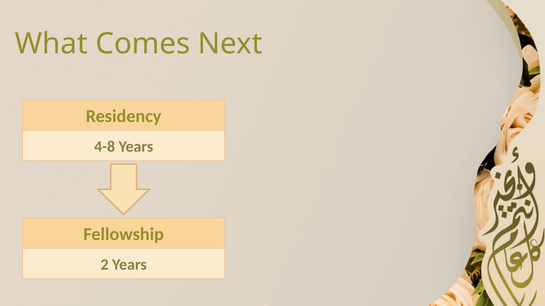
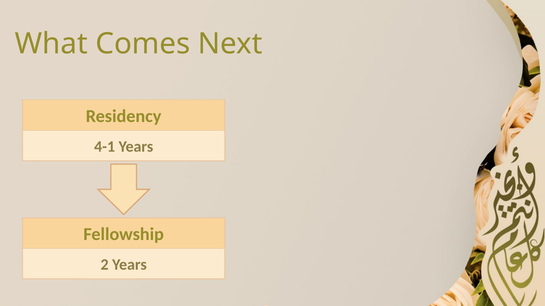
4-8: 4-8 -> 4-1
